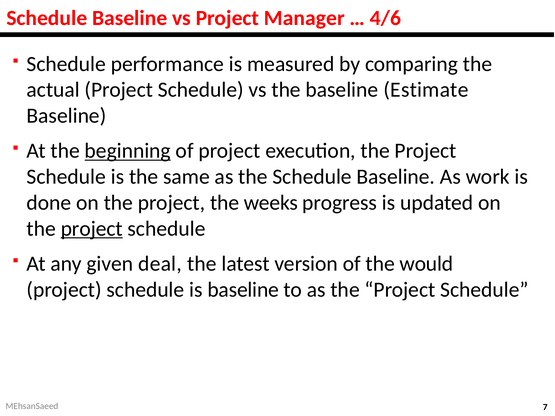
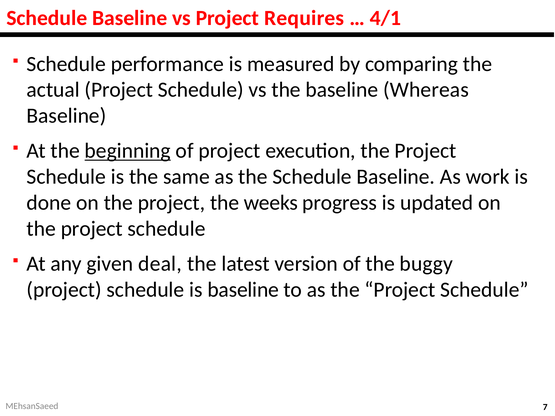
Manager: Manager -> Requires
4/6: 4/6 -> 4/1
Estimate: Estimate -> Whereas
project at (92, 229) underline: present -> none
would: would -> buggy
